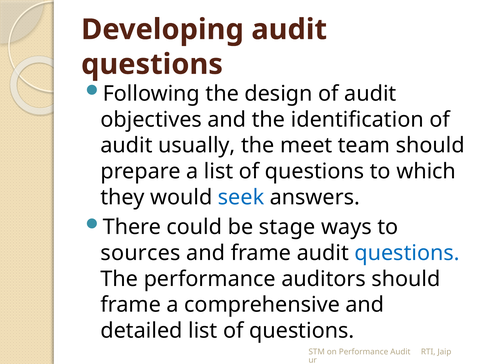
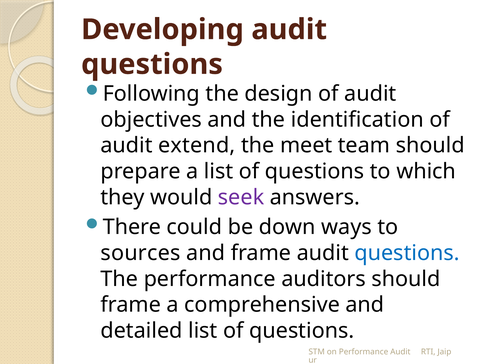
usually: usually -> extend
seek colour: blue -> purple
stage: stage -> down
